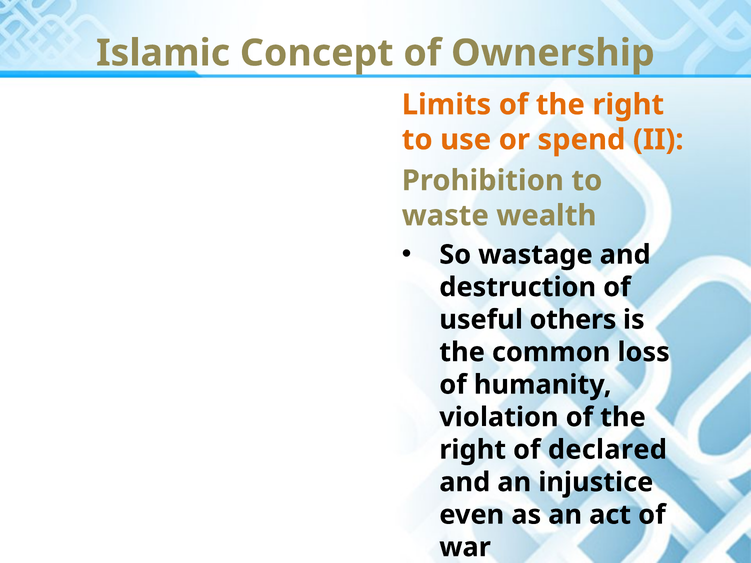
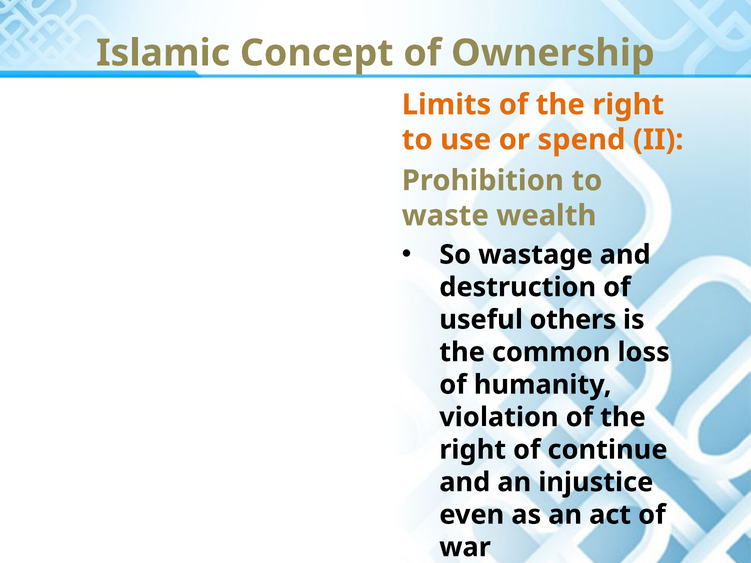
declared: declared -> continue
